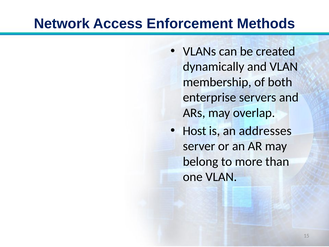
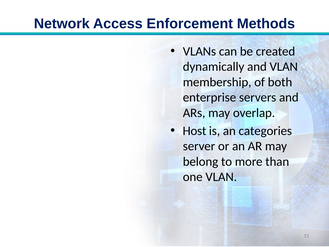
addresses: addresses -> categories
